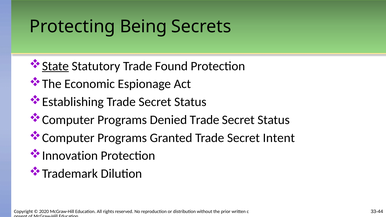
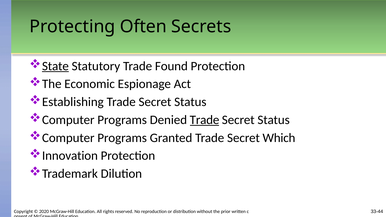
Being: Being -> Often
Trade at (205, 120) underline: none -> present
Intent: Intent -> Which
